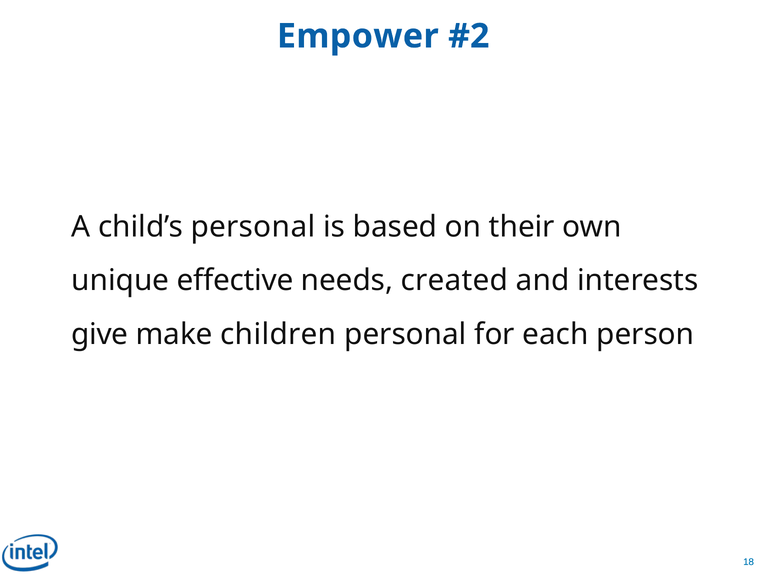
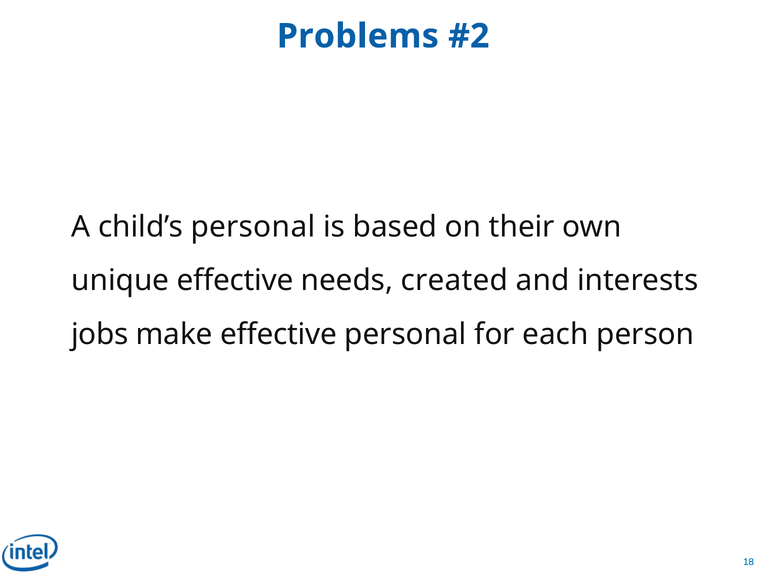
Empower: Empower -> Problems
give: give -> jobs
make children: children -> effective
